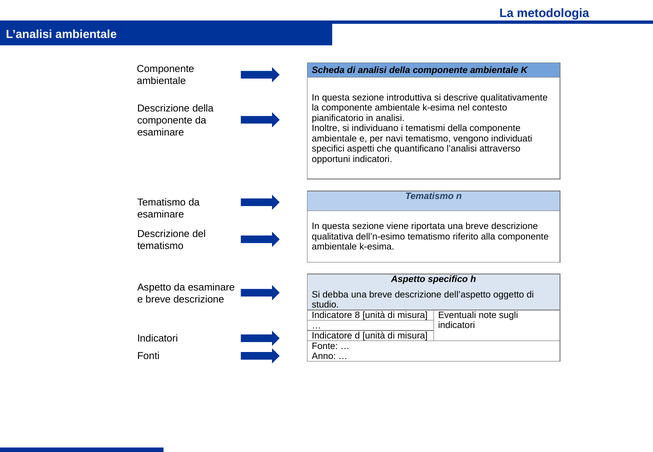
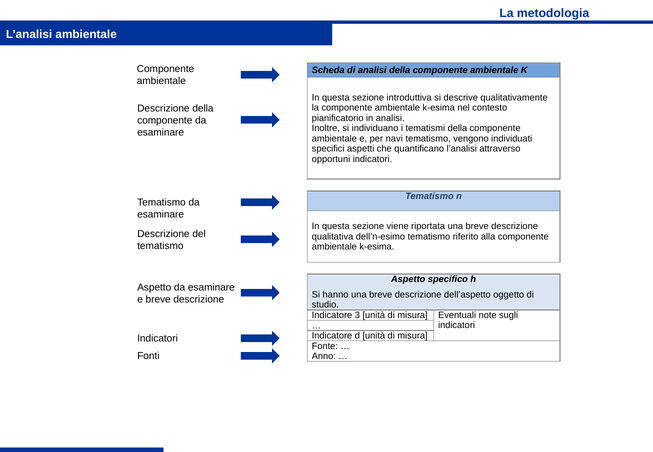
debba: debba -> hanno
8: 8 -> 3
